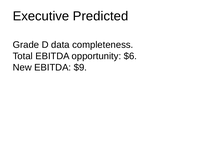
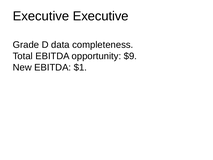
Executive Predicted: Predicted -> Executive
$6: $6 -> $9
$9: $9 -> $1
